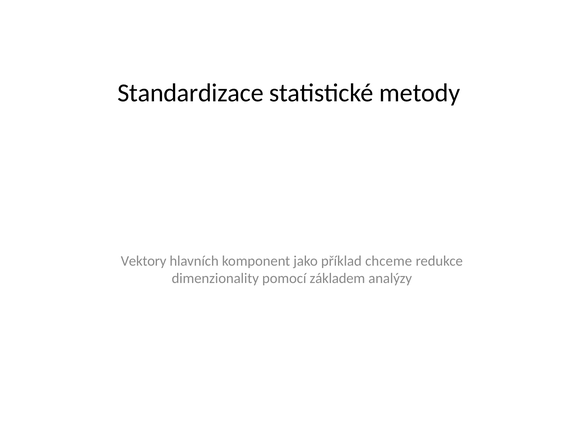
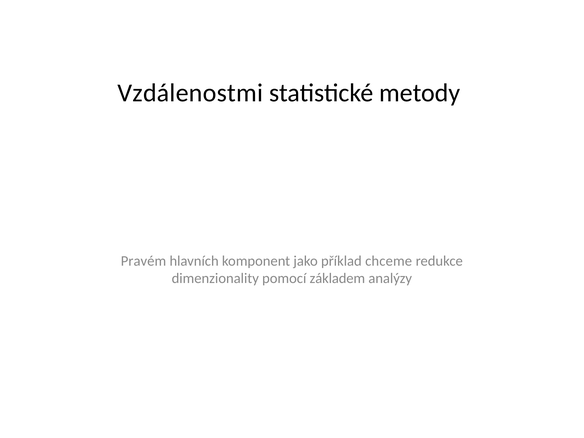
Standardizace: Standardizace -> Vzdálenostmi
Vektory: Vektory -> Pravém
